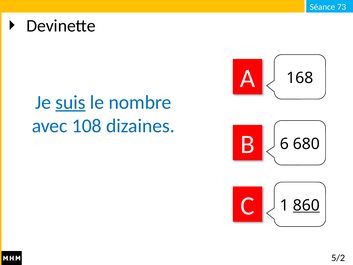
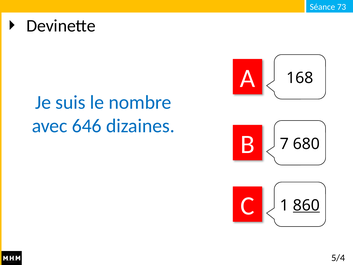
suis underline: present -> none
108: 108 -> 646
6: 6 -> 7
5/2: 5/2 -> 5/4
